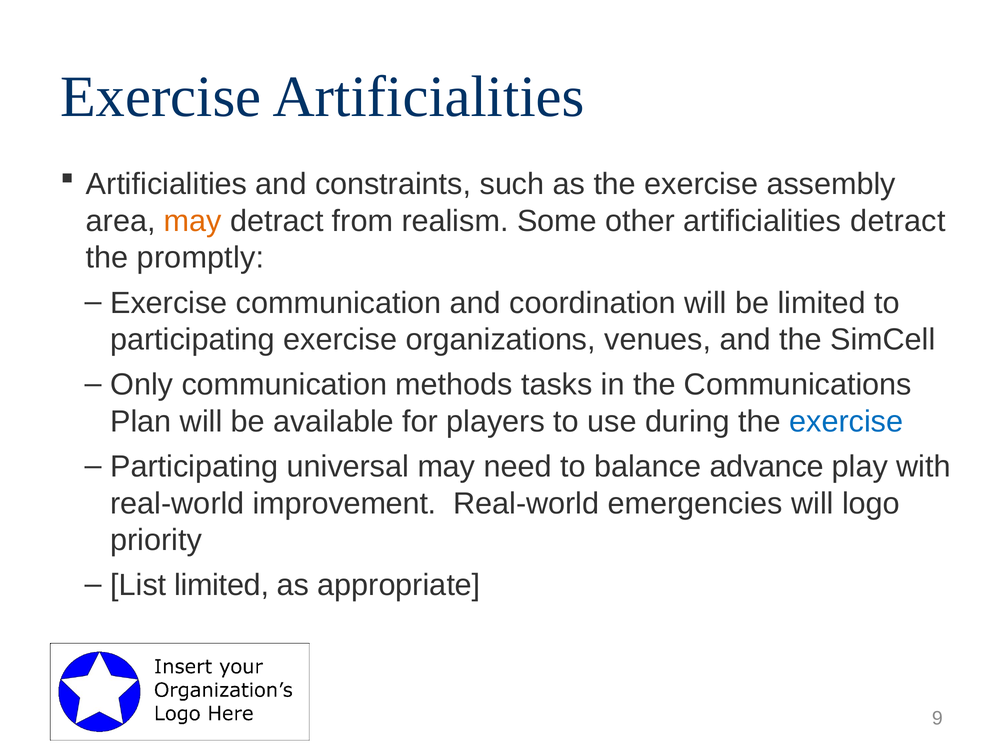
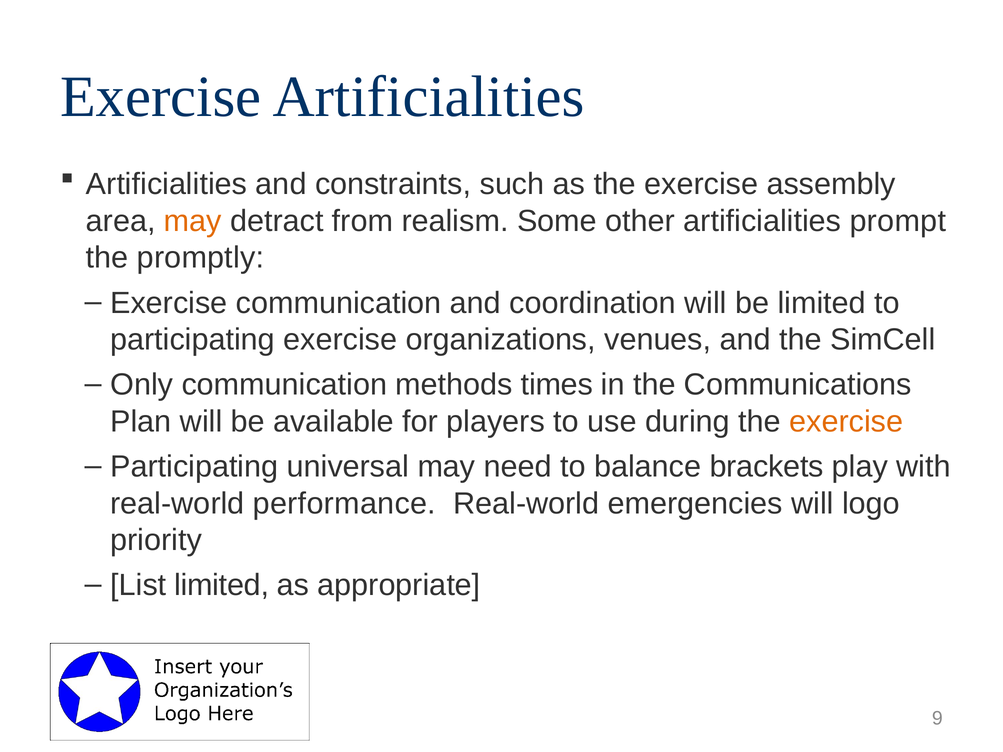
artificialities detract: detract -> prompt
tasks: tasks -> times
exercise at (846, 422) colour: blue -> orange
advance: advance -> brackets
improvement: improvement -> performance
